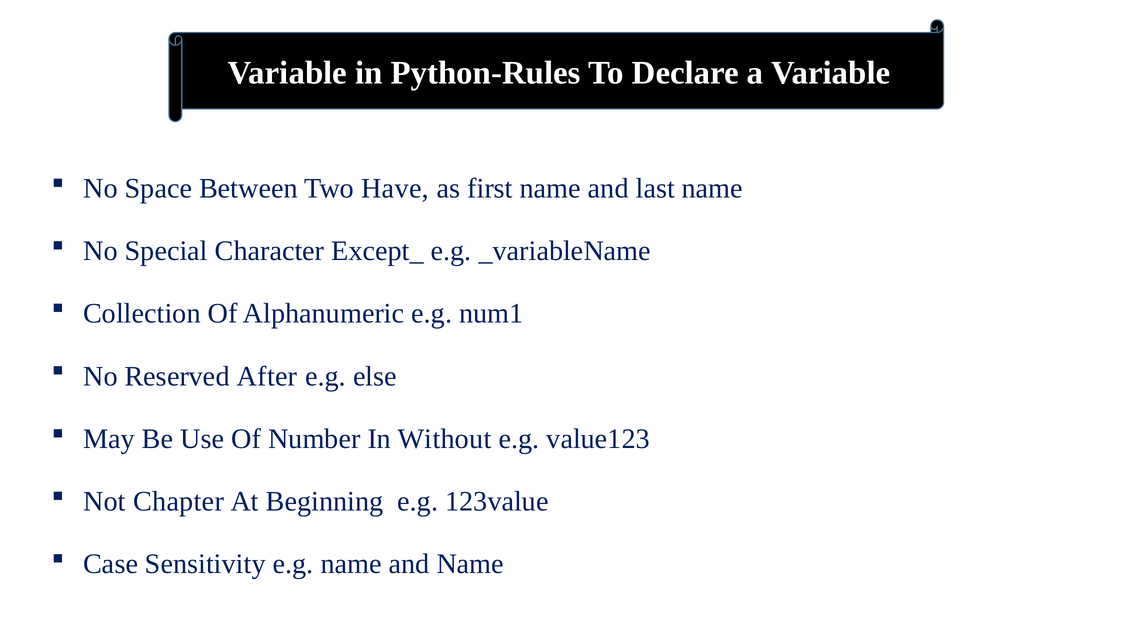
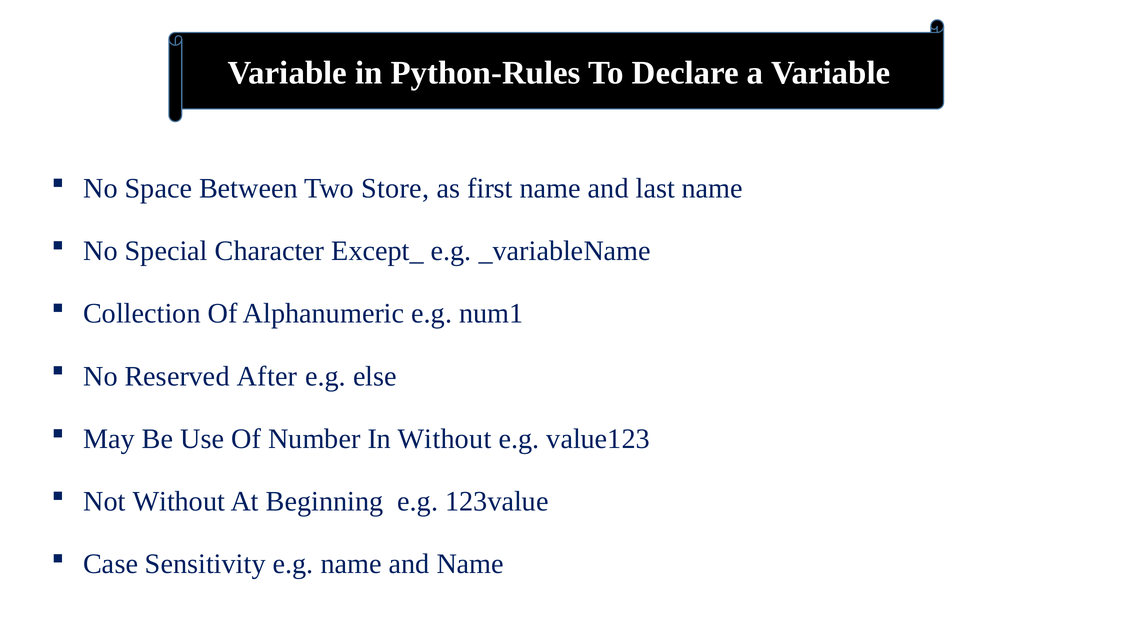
Have: Have -> Store
Not Chapter: Chapter -> Without
